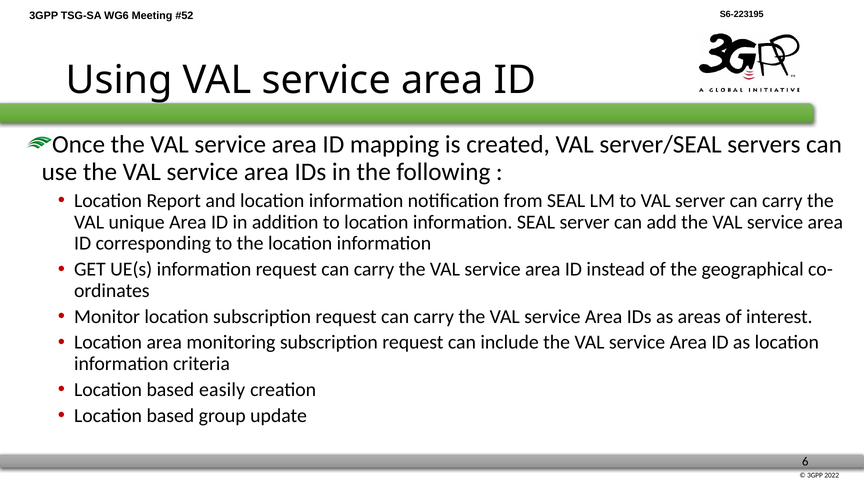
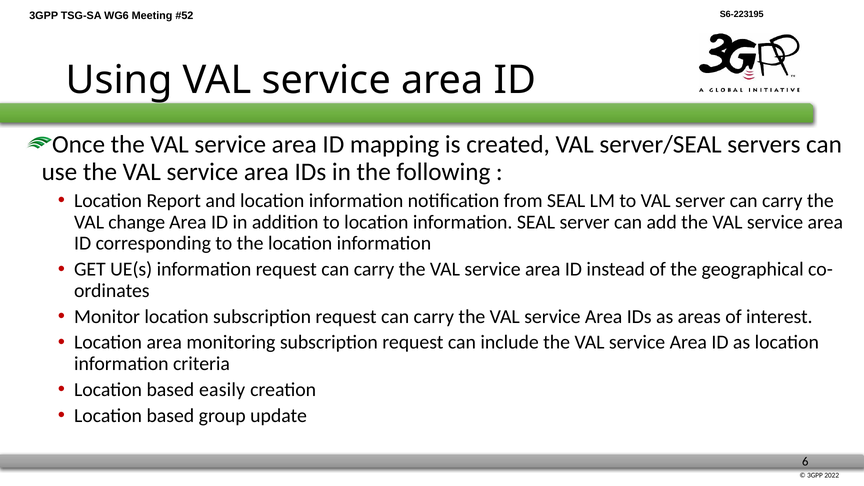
unique: unique -> change
